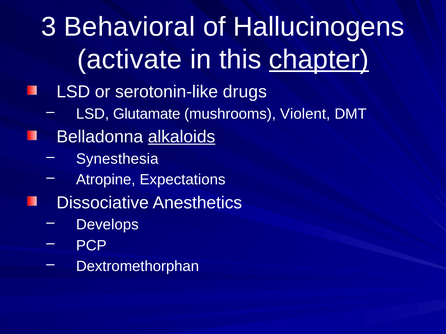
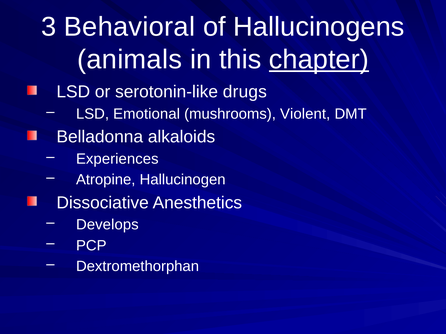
activate: activate -> animals
Glutamate: Glutamate -> Emotional
alkaloids underline: present -> none
Synesthesia: Synesthesia -> Experiences
Expectations: Expectations -> Hallucinogen
